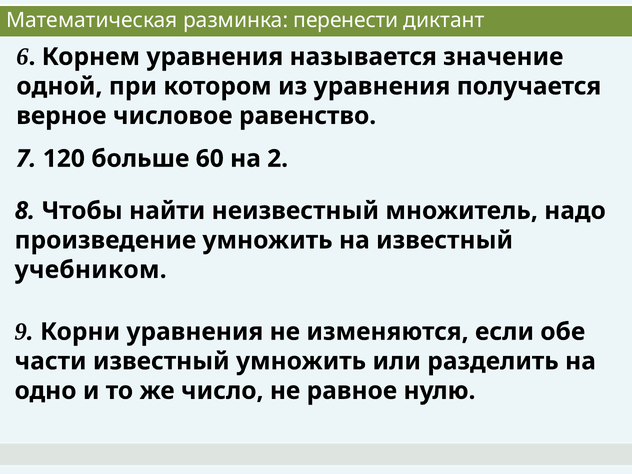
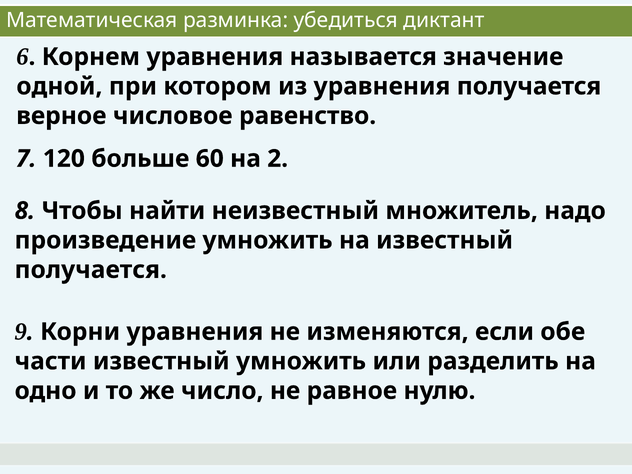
перенести: перенести -> убедиться
учебником at (91, 270): учебником -> получается
